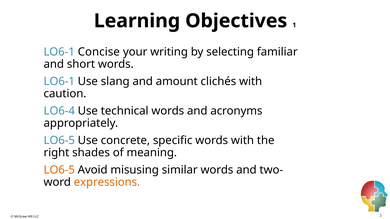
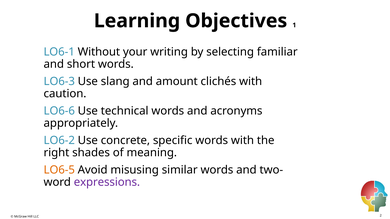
Concise: Concise -> Without
LO6-1 at (59, 82): LO6-1 -> LO6-3
LO6-4: LO6-4 -> LO6-6
LO6-5 at (59, 141): LO6-5 -> LO6-2
expressions colour: orange -> purple
